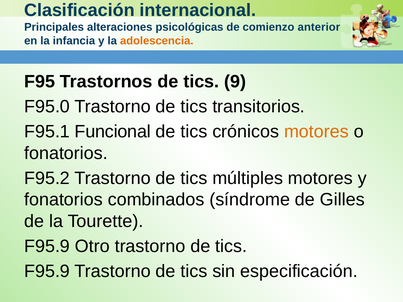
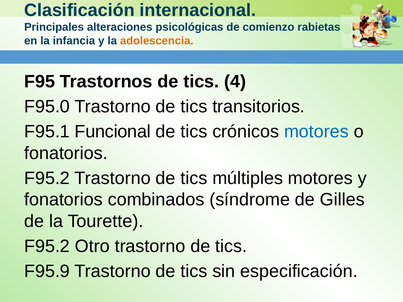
anterior: anterior -> rabietas
9: 9 -> 4
motores at (316, 132) colour: orange -> blue
F95.9 at (47, 246): F95.9 -> F95.2
